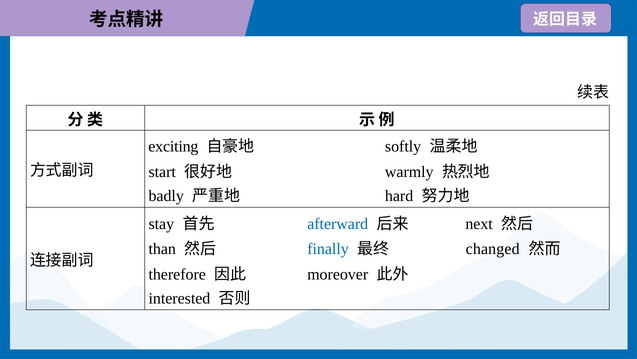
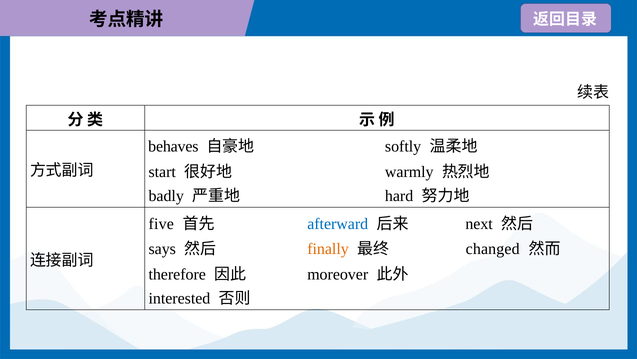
exciting: exciting -> behaves
stay: stay -> five
than: than -> says
finally colour: blue -> orange
